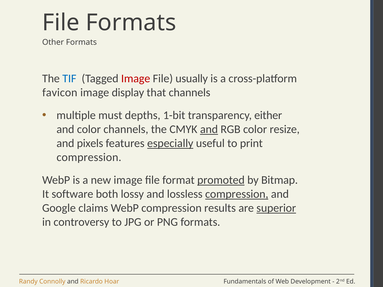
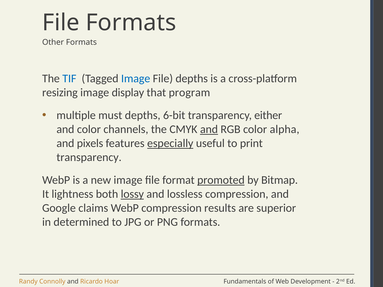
Image at (136, 79) colour: red -> blue
File usually: usually -> depths
favicon: favicon -> resizing
that channels: channels -> program
1-bit: 1-bit -> 6-bit
resize: resize -> alpha
compression at (89, 158): compression -> transparency
software: software -> lightness
lossy underline: none -> present
compression at (237, 194) underline: present -> none
superior underline: present -> none
controversy: controversy -> determined
